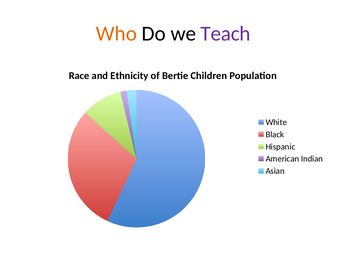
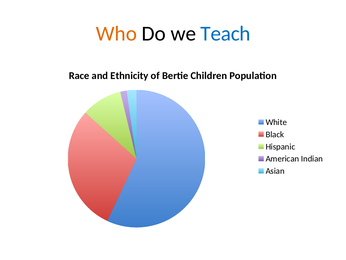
Teach colour: purple -> blue
